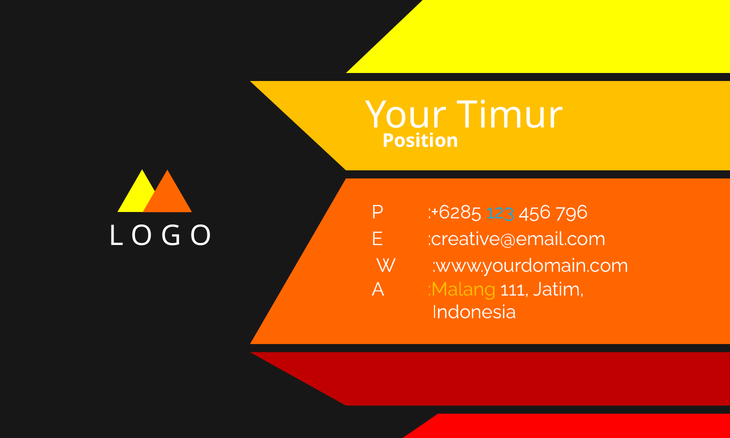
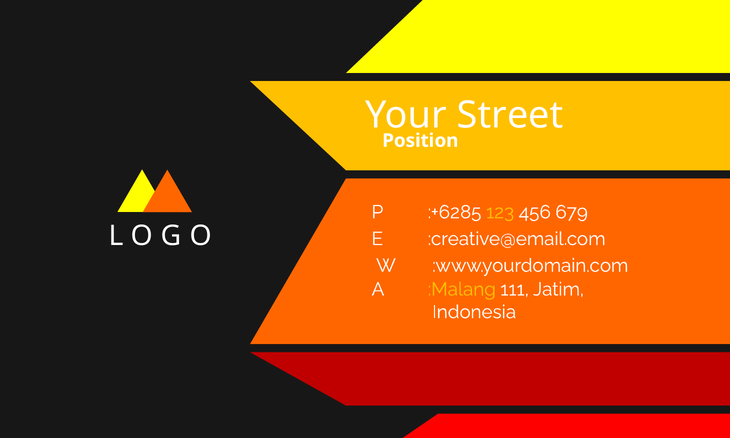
Timur: Timur -> Street
123 colour: light blue -> yellow
796: 796 -> 679
